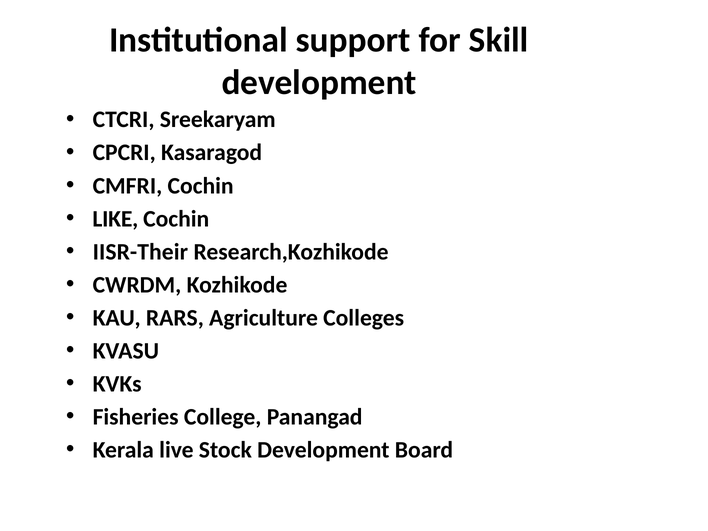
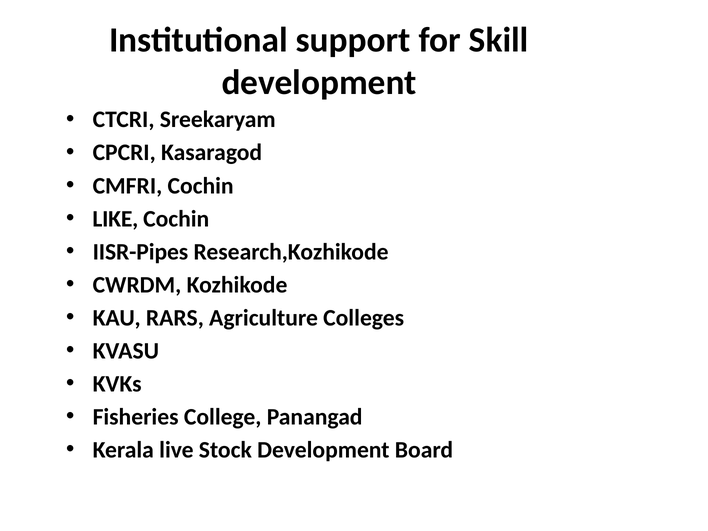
IISR-Their: IISR-Their -> IISR-Pipes
